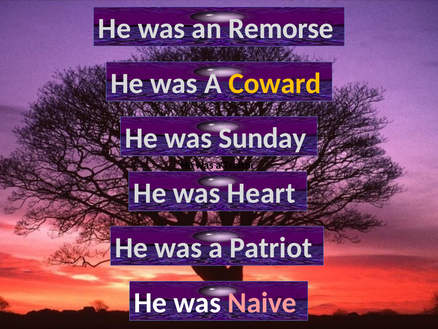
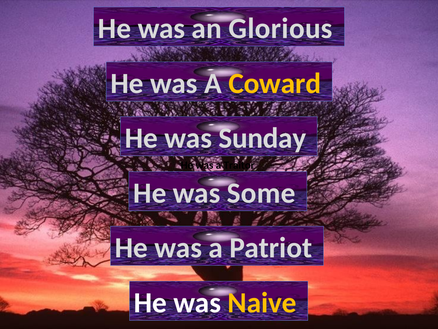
Remorse: Remorse -> Glorious
Heart: Heart -> Some
Naive colour: pink -> yellow
